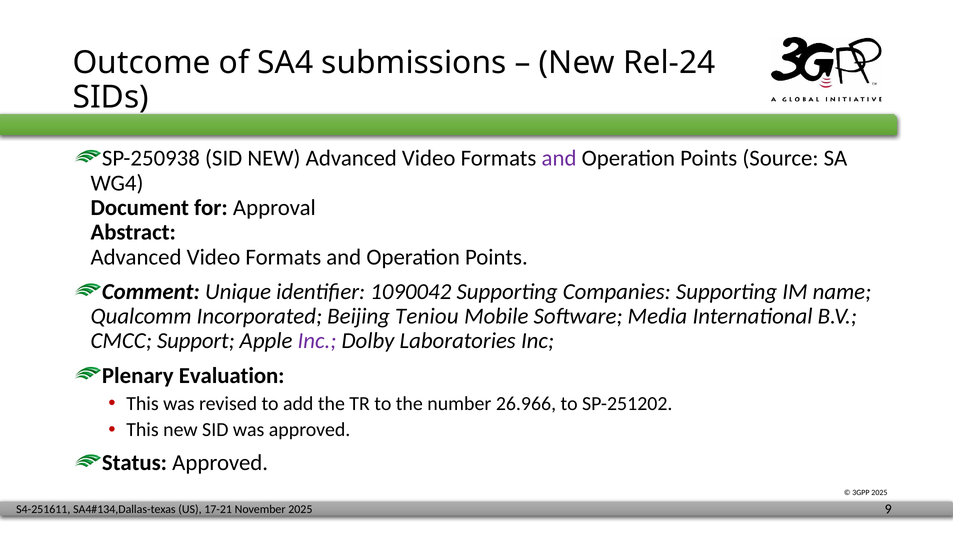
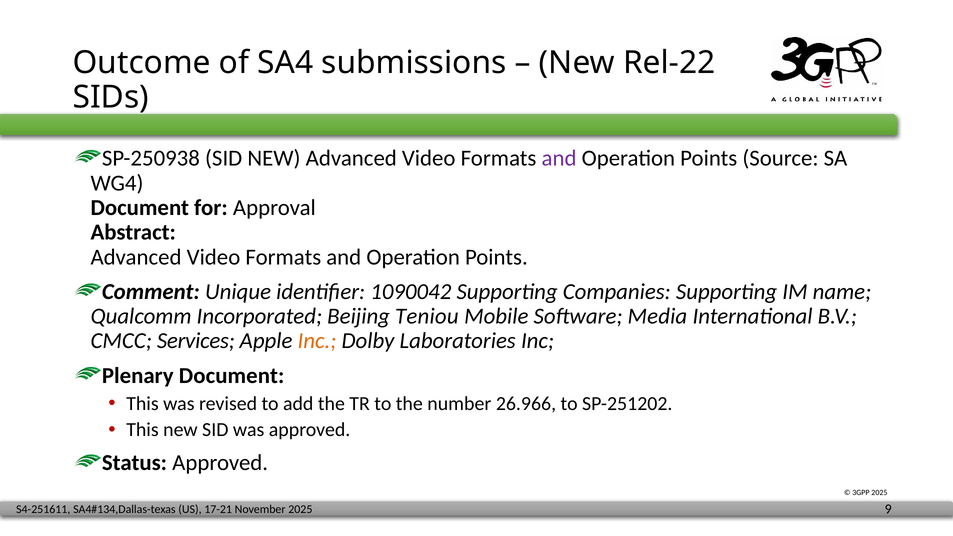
Rel-24: Rel-24 -> Rel-22
Support: Support -> Services
Inc at (317, 341) colour: purple -> orange
Plenary Evaluation: Evaluation -> Document
